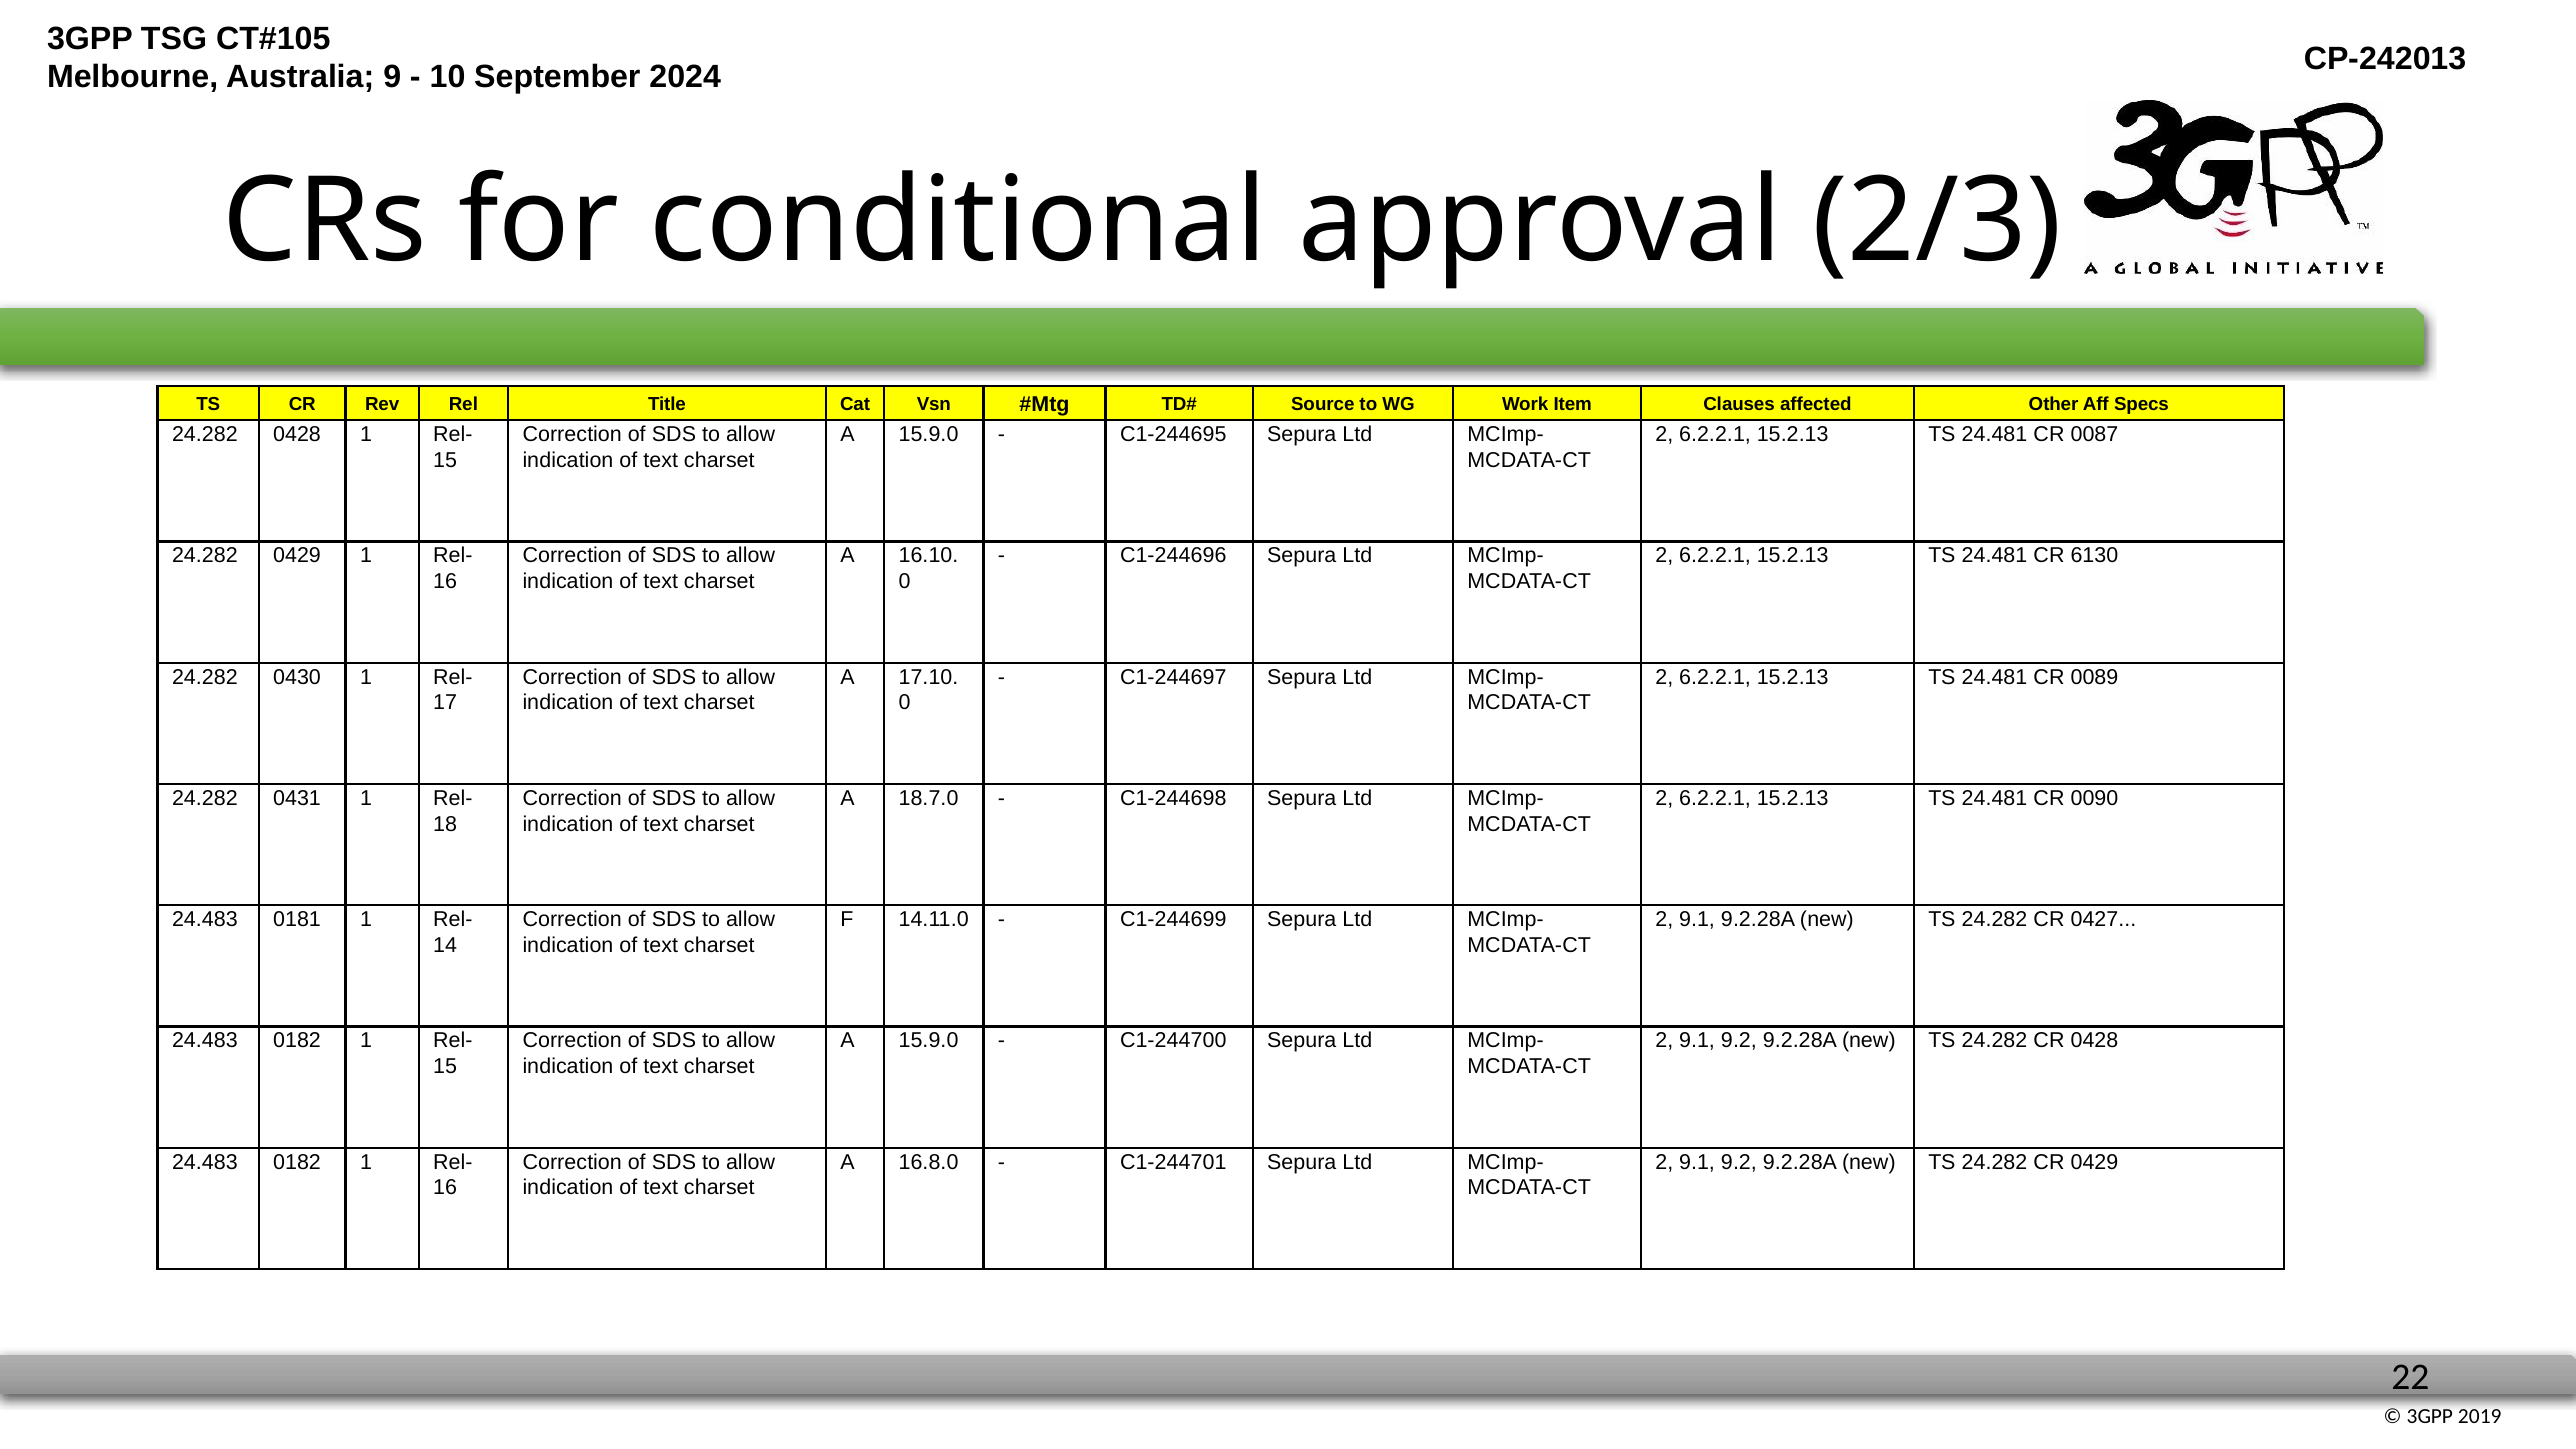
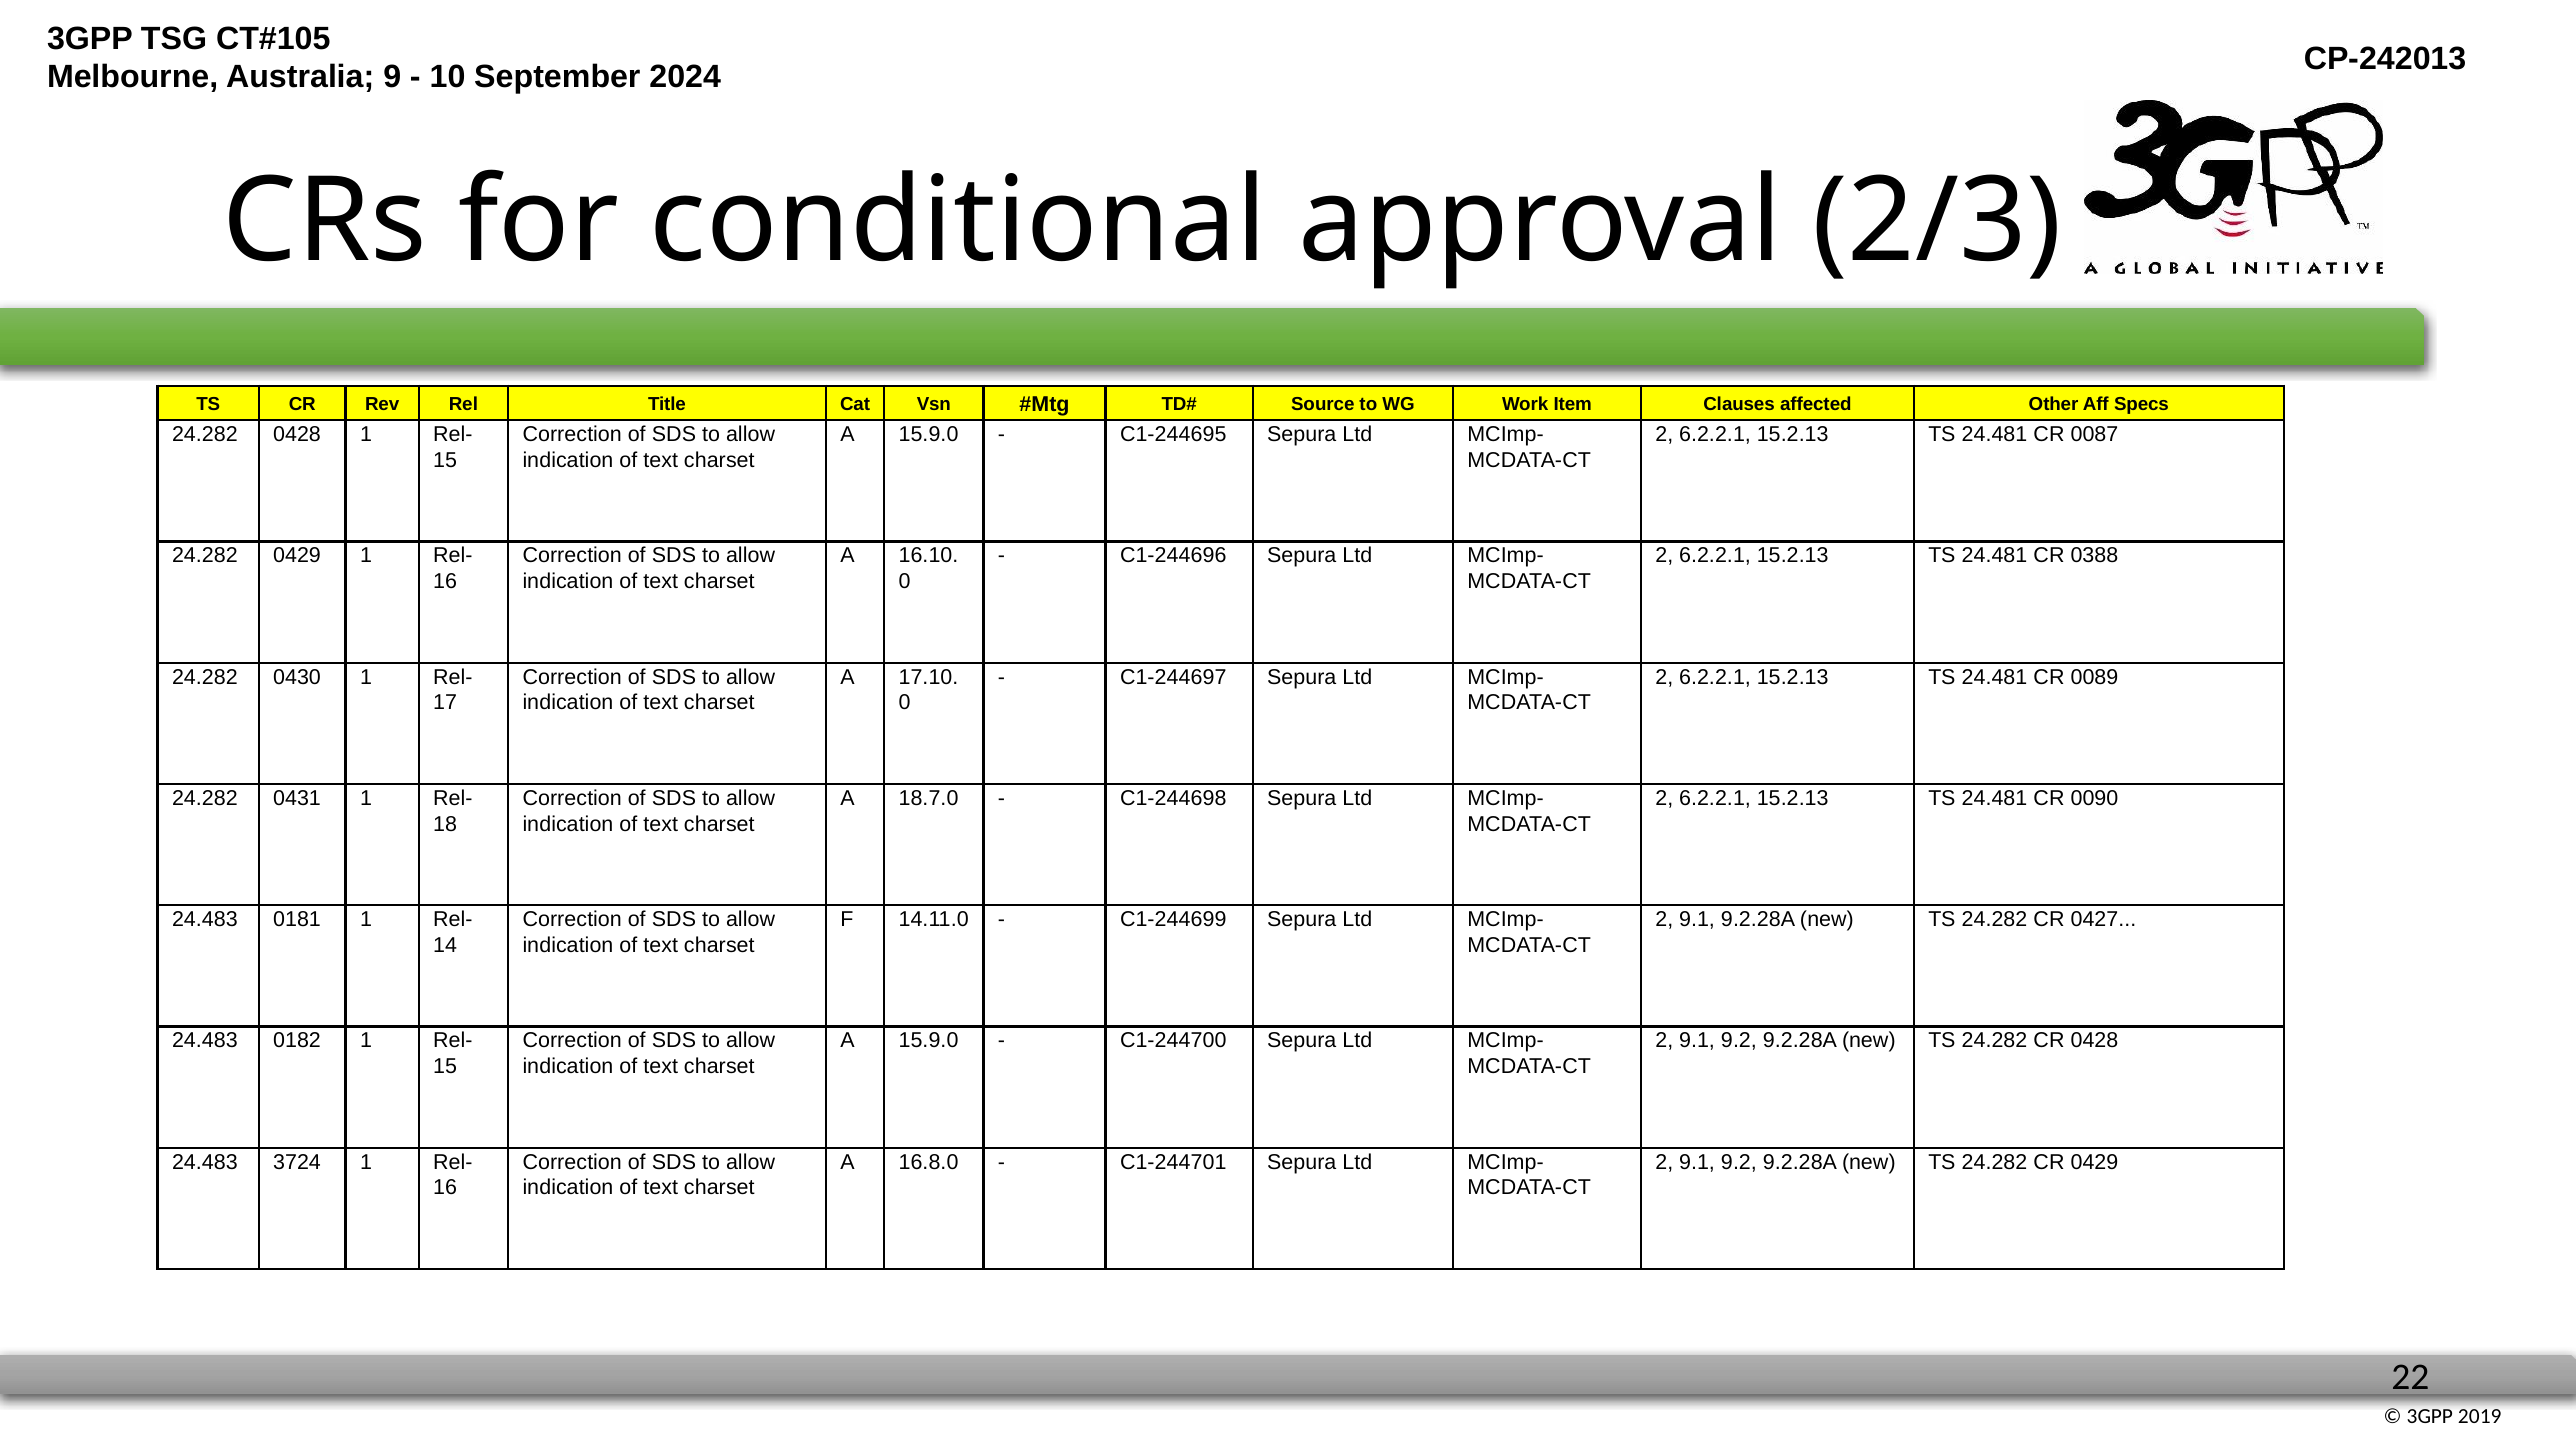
6130: 6130 -> 0388
0182 at (297, 1162): 0182 -> 3724
